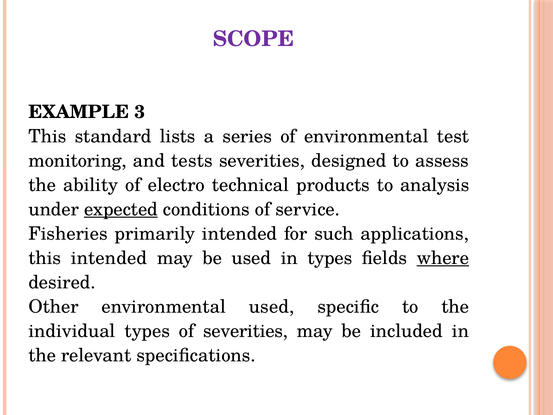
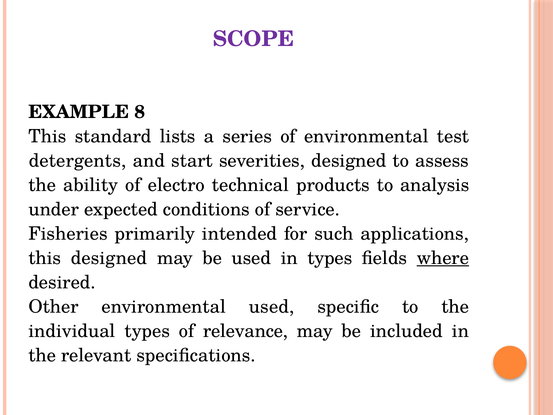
3: 3 -> 8
monitoring: monitoring -> detergents
tests: tests -> start
expected underline: present -> none
this intended: intended -> designed
of severities: severities -> relevance
